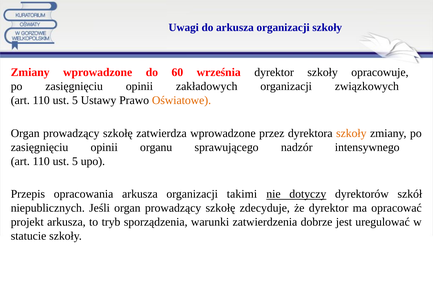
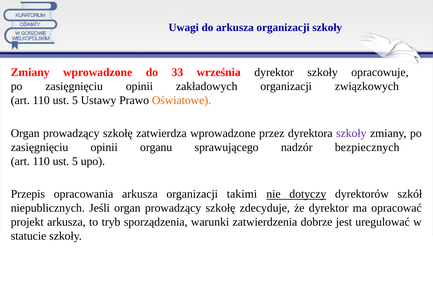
60: 60 -> 33
szkoły at (351, 133) colour: orange -> purple
intensywnego: intensywnego -> bezpiecznych
